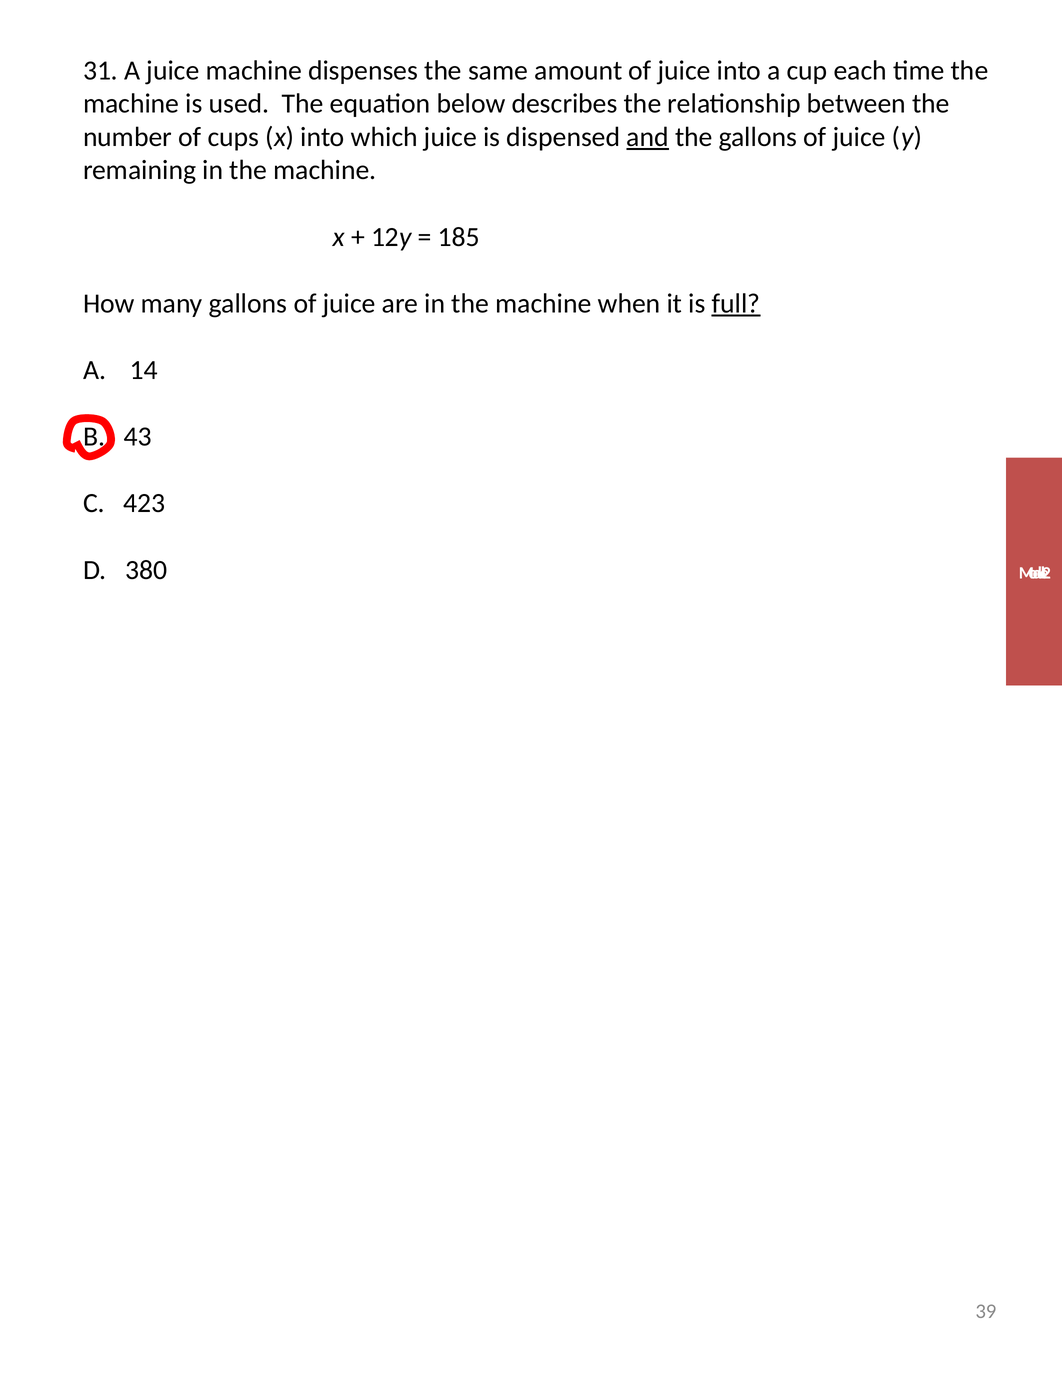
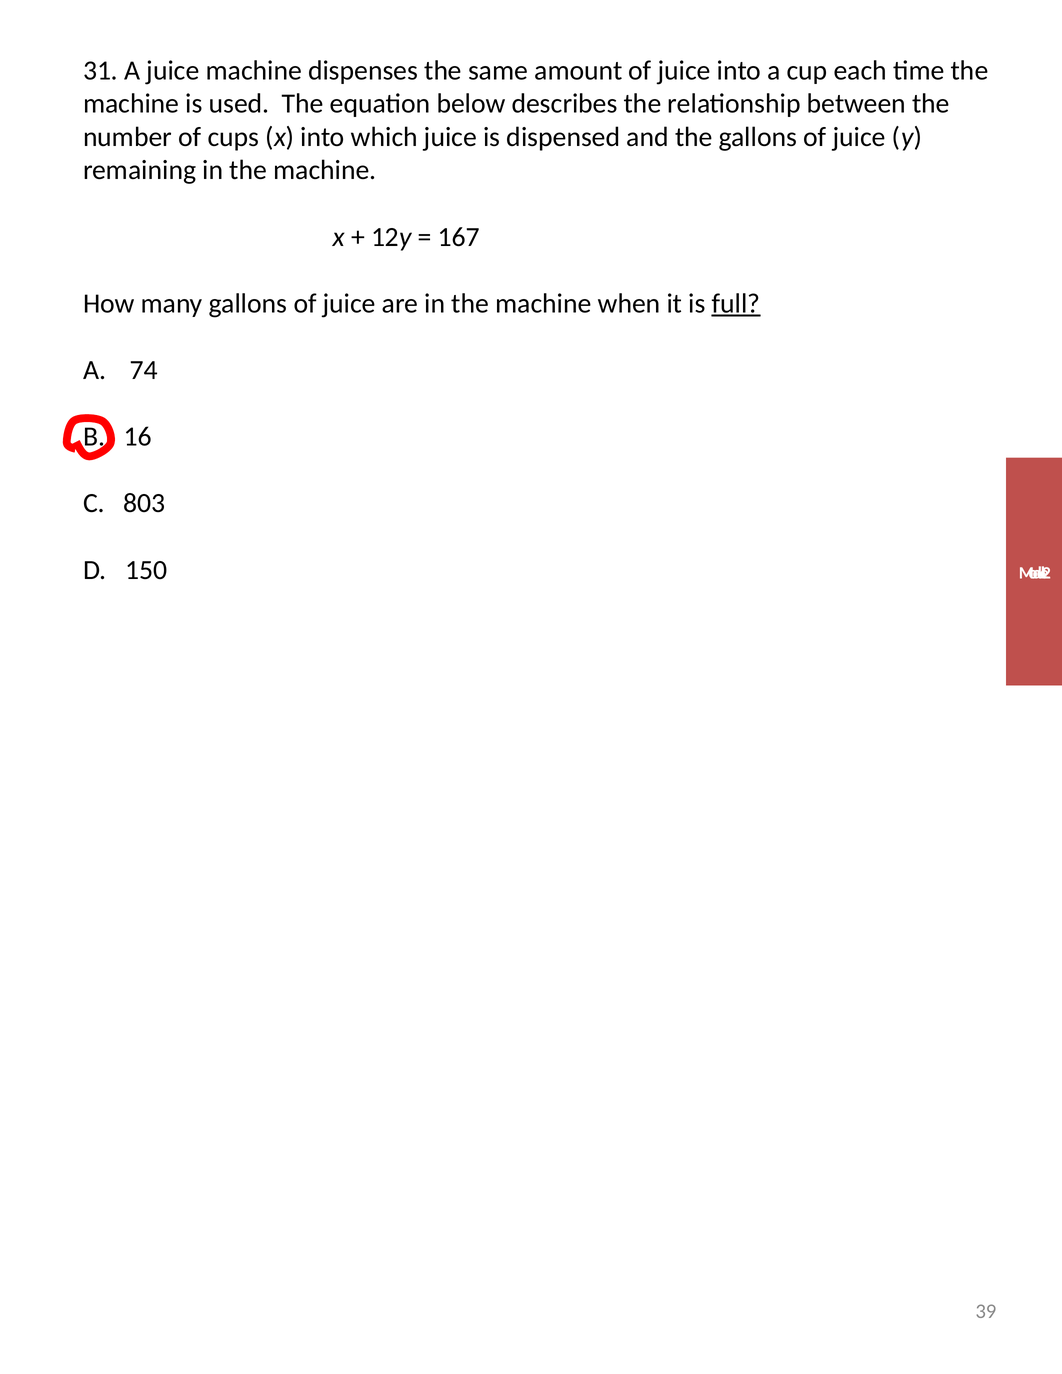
and underline: present -> none
185: 185 -> 167
14: 14 -> 74
43: 43 -> 16
423: 423 -> 803
380: 380 -> 150
